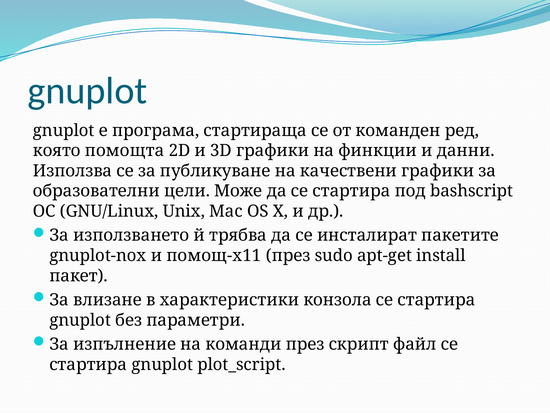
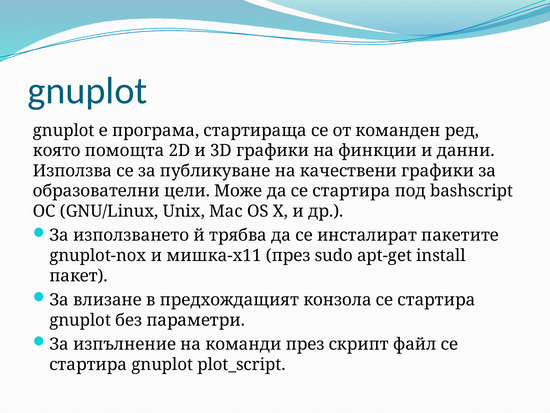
помощ-x11: помощ-x11 -> мишка-x11
характеристики: характеристики -> предхождащият
